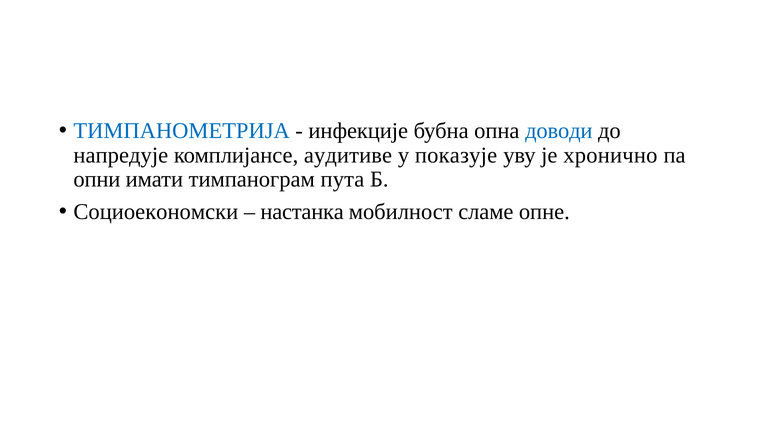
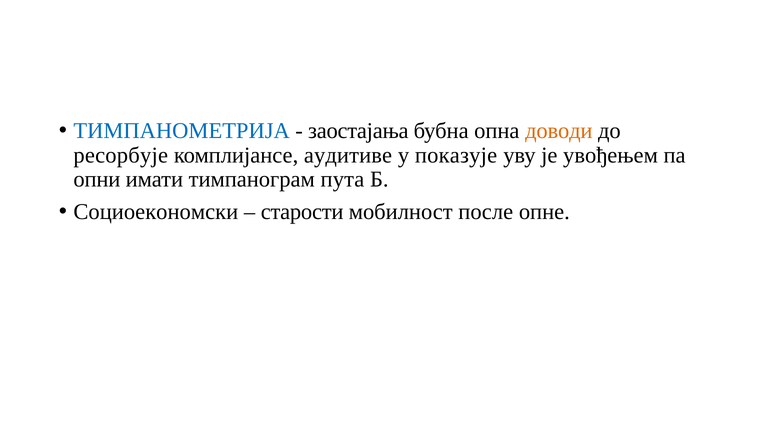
инфекције: инфекције -> заостајања
доводи colour: blue -> orange
напредује: напредује -> ресорбује
хронично: хронично -> увођењем
настанка: настанка -> старости
сламе: сламе -> после
